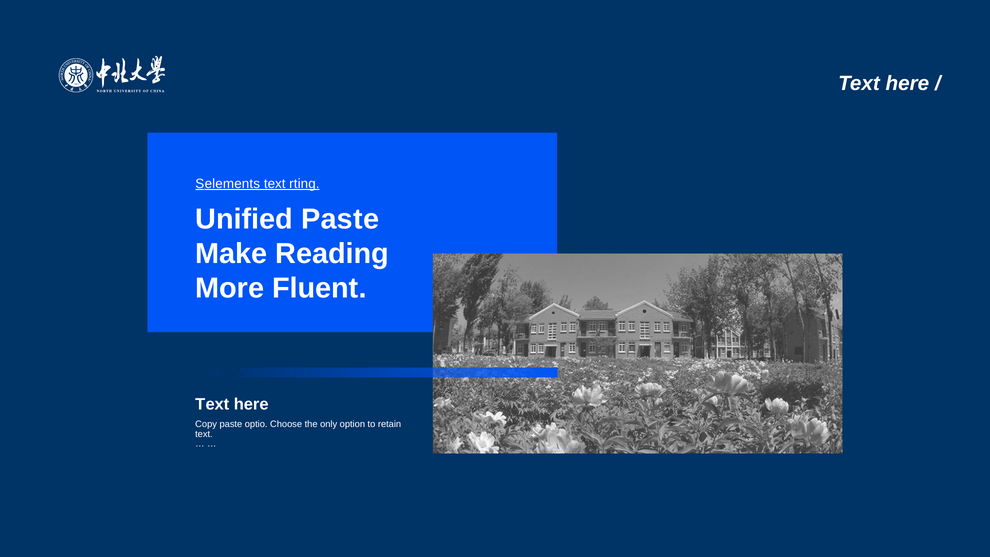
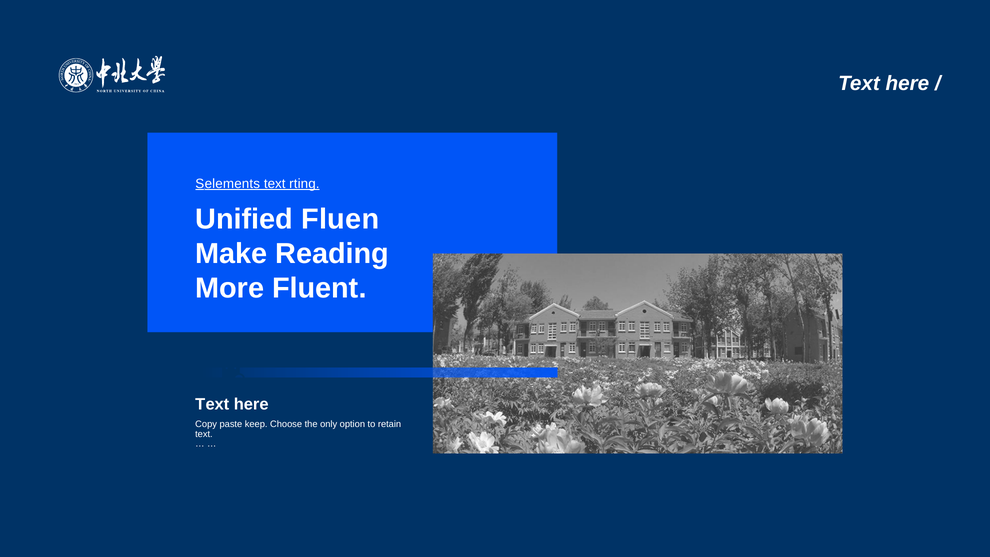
nified Paste: Paste -> Fluen
optio: optio -> keep
